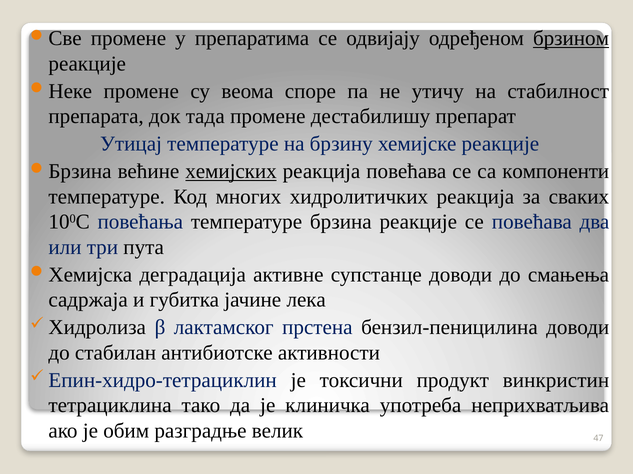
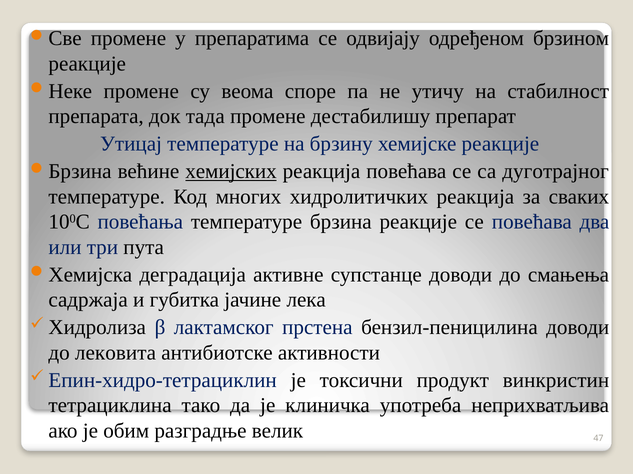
брзином underline: present -> none
компоненти: компоненти -> дуготрајног
стабилан: стабилан -> лековита
